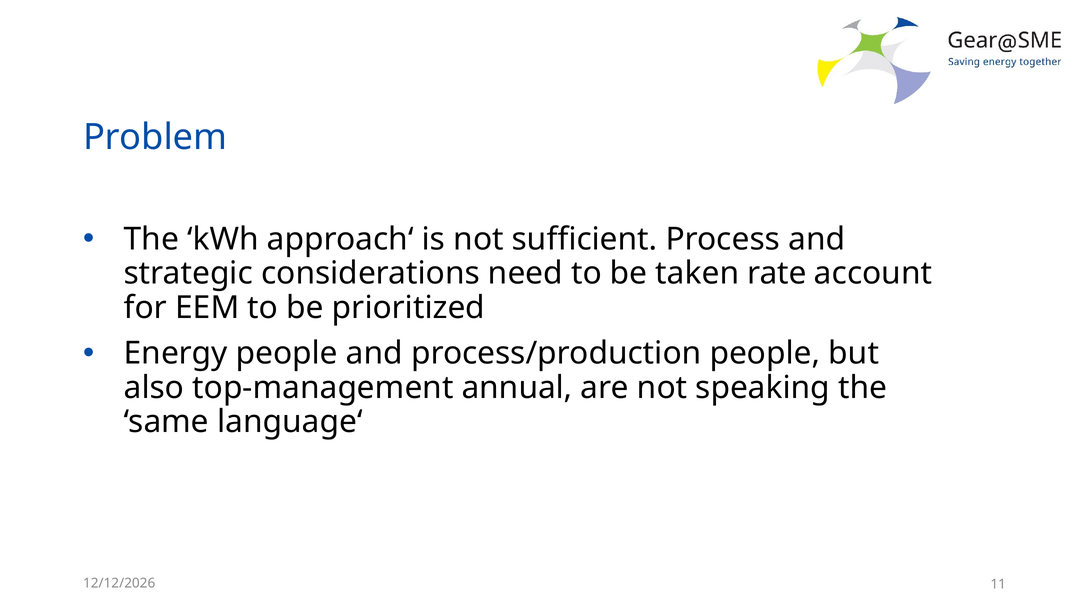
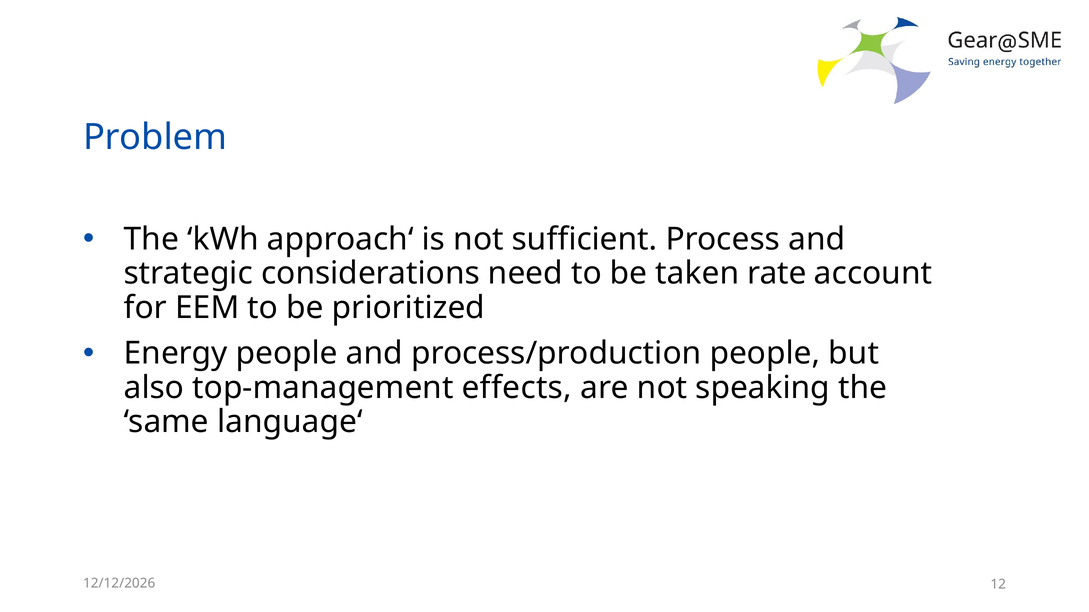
annual: annual -> effects
11: 11 -> 12
